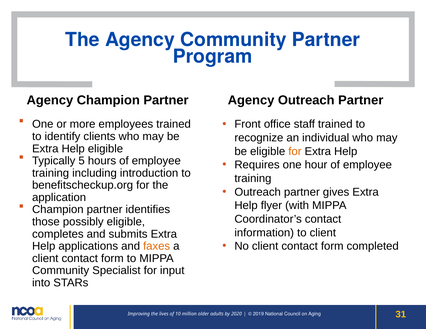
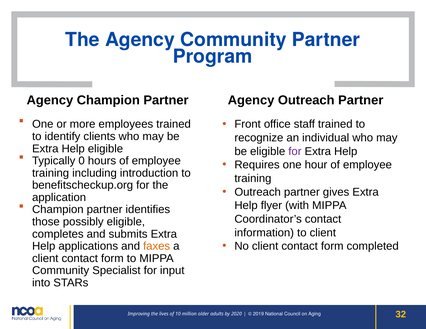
for at (295, 151) colour: orange -> purple
5: 5 -> 0
31: 31 -> 32
